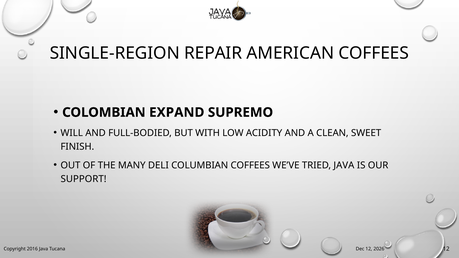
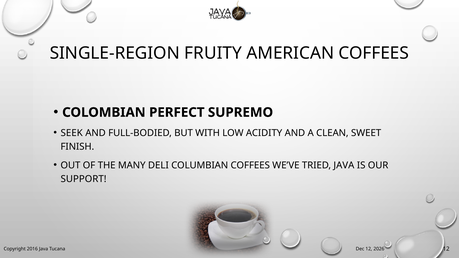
REPAIR: REPAIR -> FRUITY
EXPAND: EXPAND -> PERFECT
WILL: WILL -> SEEK
